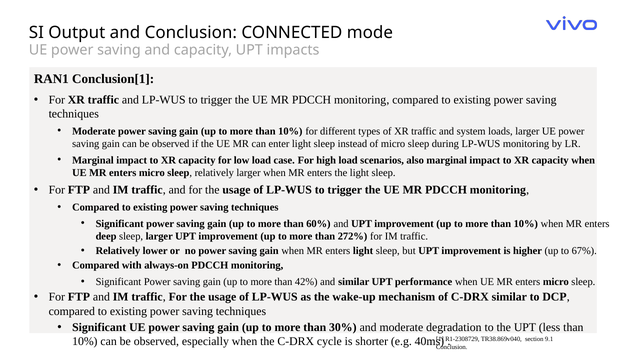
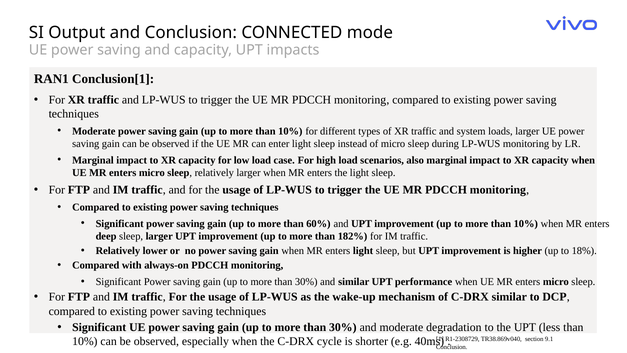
272%: 272% -> 182%
67%: 67% -> 18%
42% at (306, 281): 42% -> 30%
